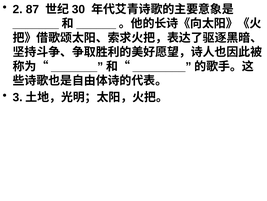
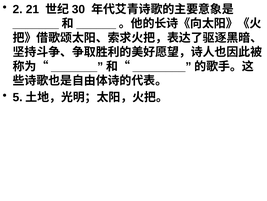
87: 87 -> 21
3: 3 -> 5
